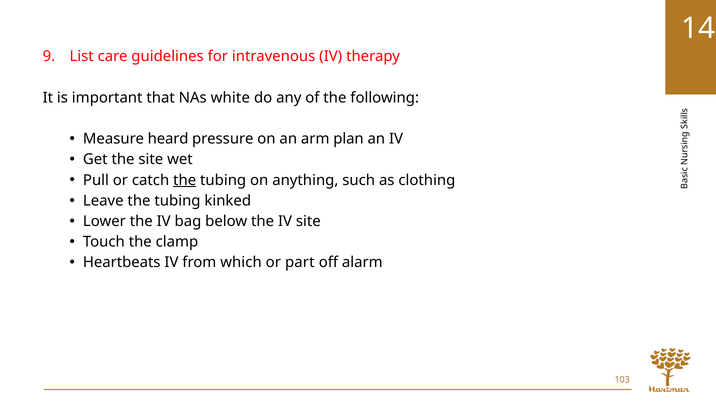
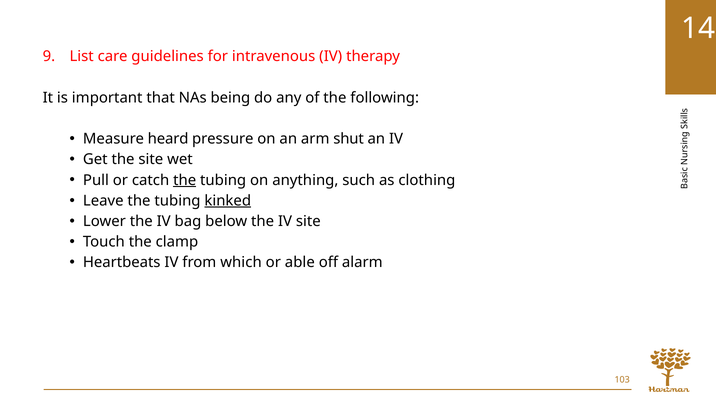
white: white -> being
plan: plan -> shut
kinked underline: none -> present
part: part -> able
